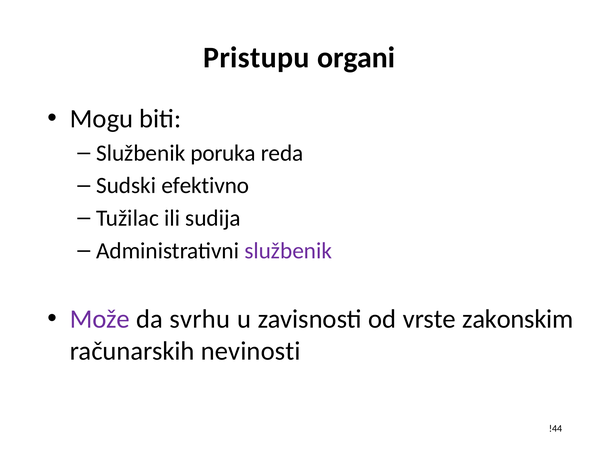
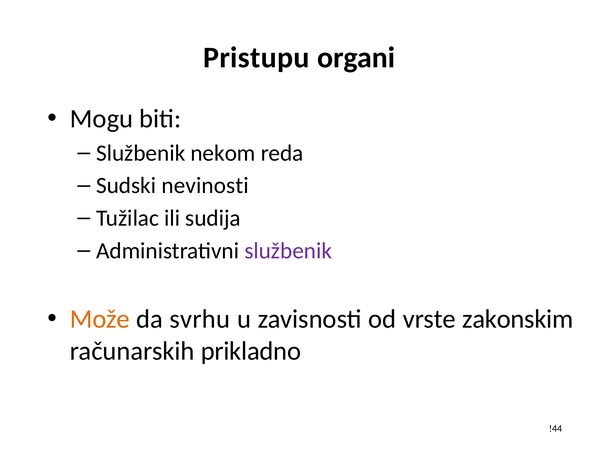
poruka: poruka -> nekom
efektivno: efektivno -> nevinosti
Može colour: purple -> orange
nevinosti: nevinosti -> prikladno
